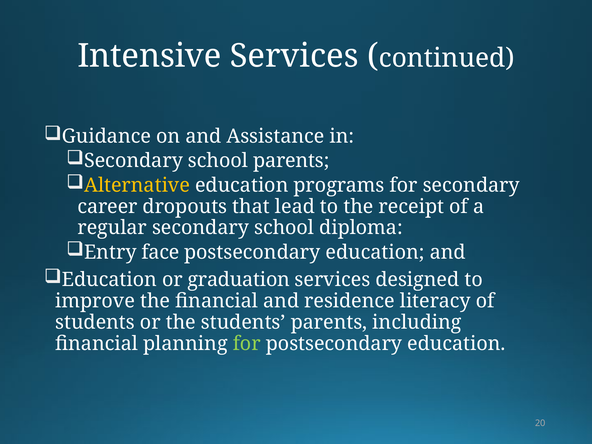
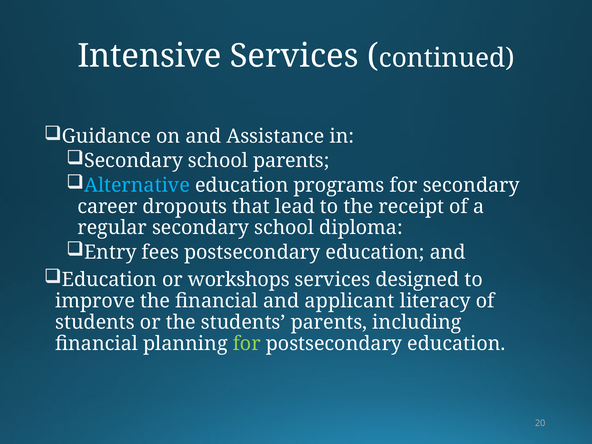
Alternative colour: yellow -> light blue
face: face -> fees
graduation: graduation -> workshops
residence: residence -> applicant
